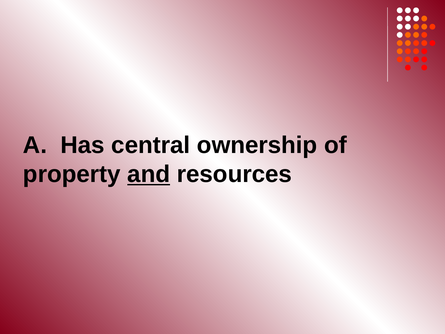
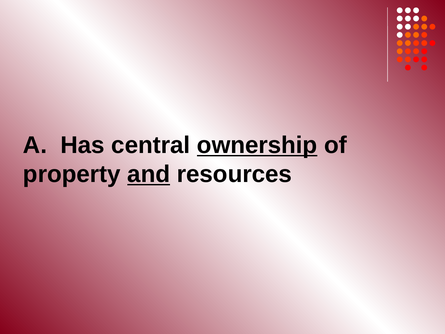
ownership underline: none -> present
